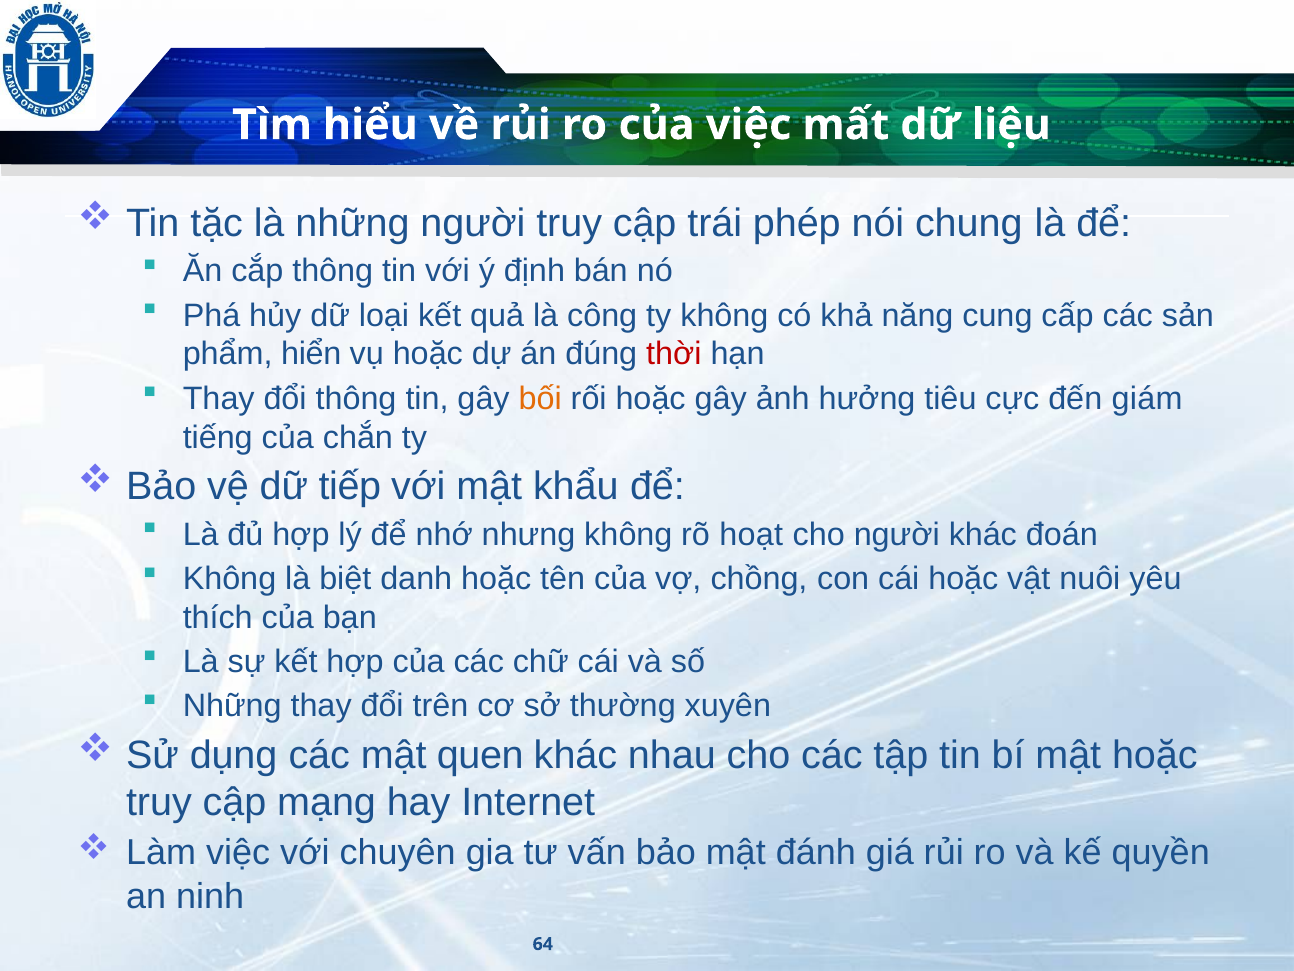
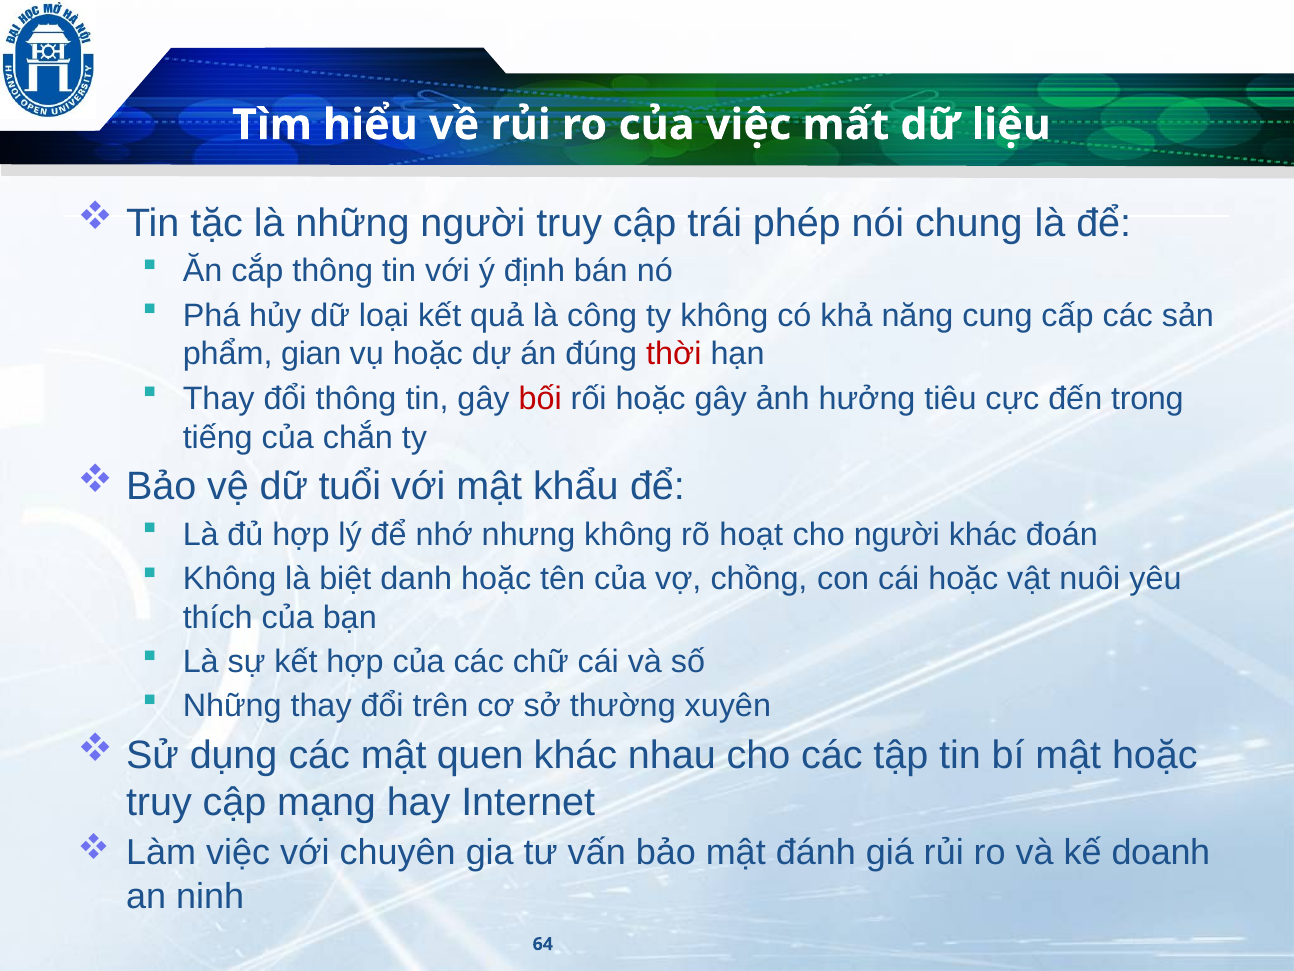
hiển: hiển -> gian
bối colour: orange -> red
giám: giám -> trong
tiếp: tiếp -> tuổi
quyền: quyền -> doanh
